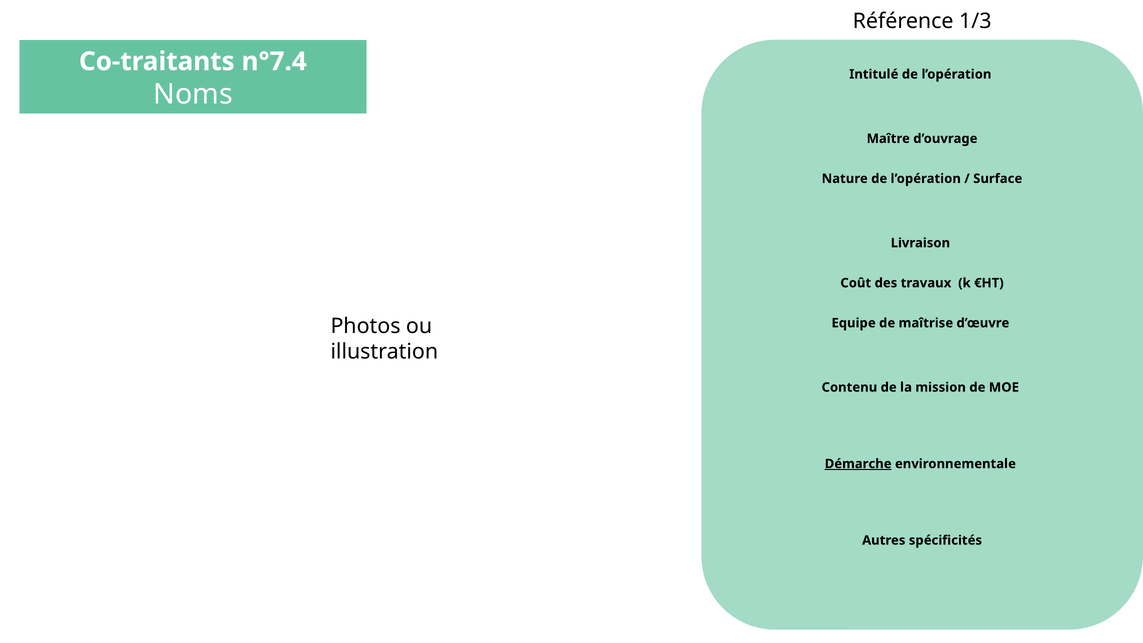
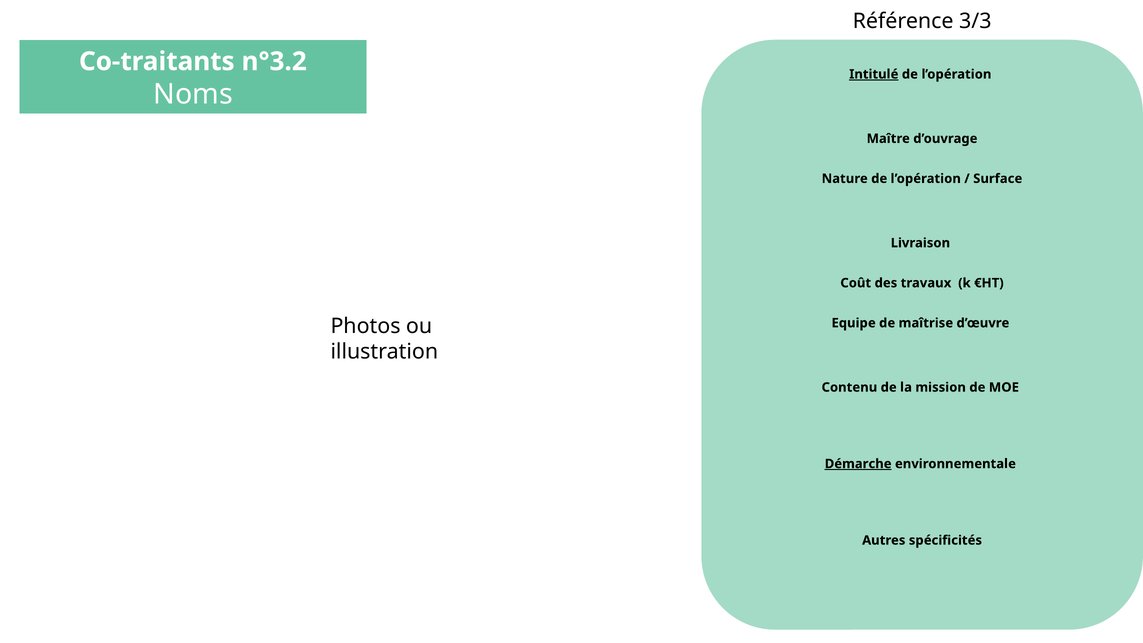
1/3: 1/3 -> 3/3
n°7.4: n°7.4 -> n°3.2
Intitulé underline: none -> present
